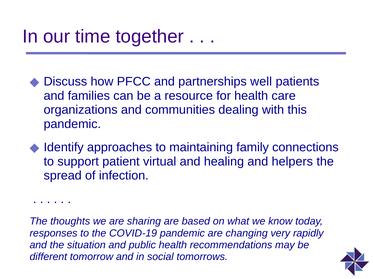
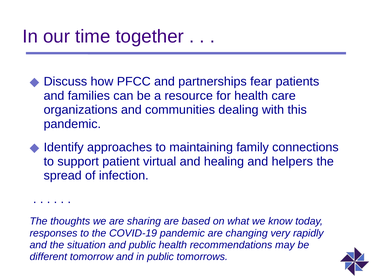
well: well -> fear
in social: social -> public
